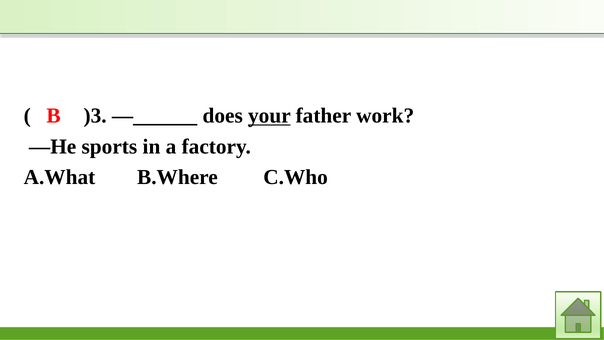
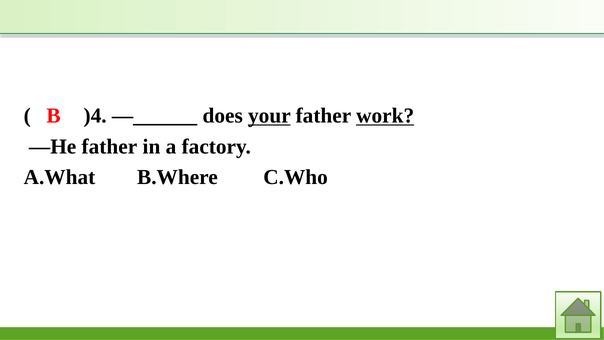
)3: )3 -> )4
work underline: none -> present
—He sports: sports -> father
